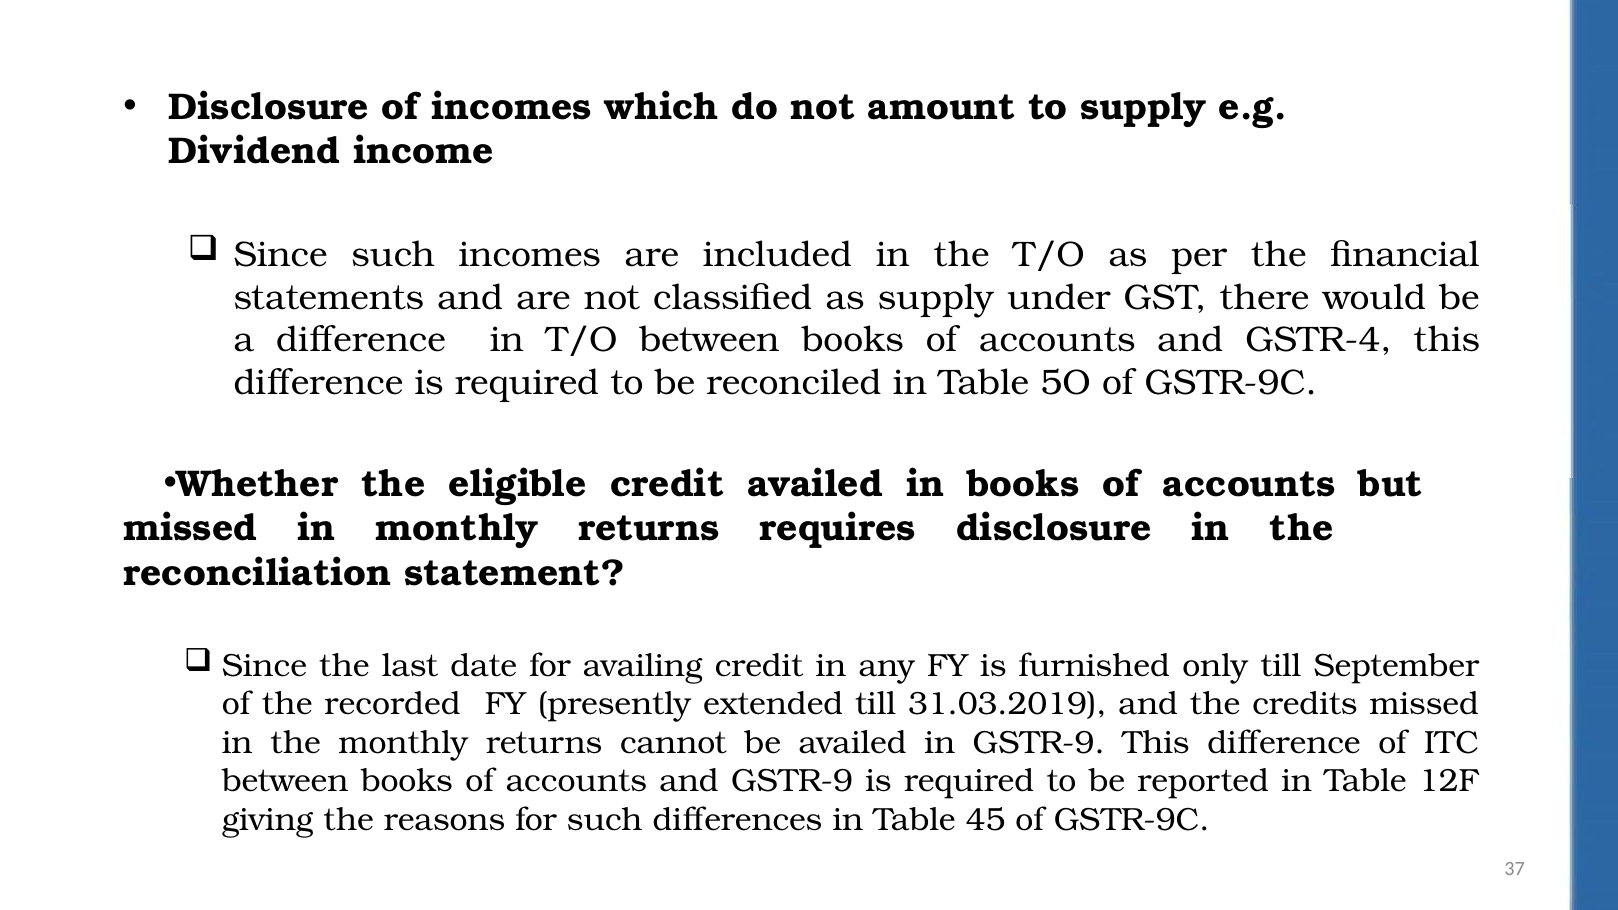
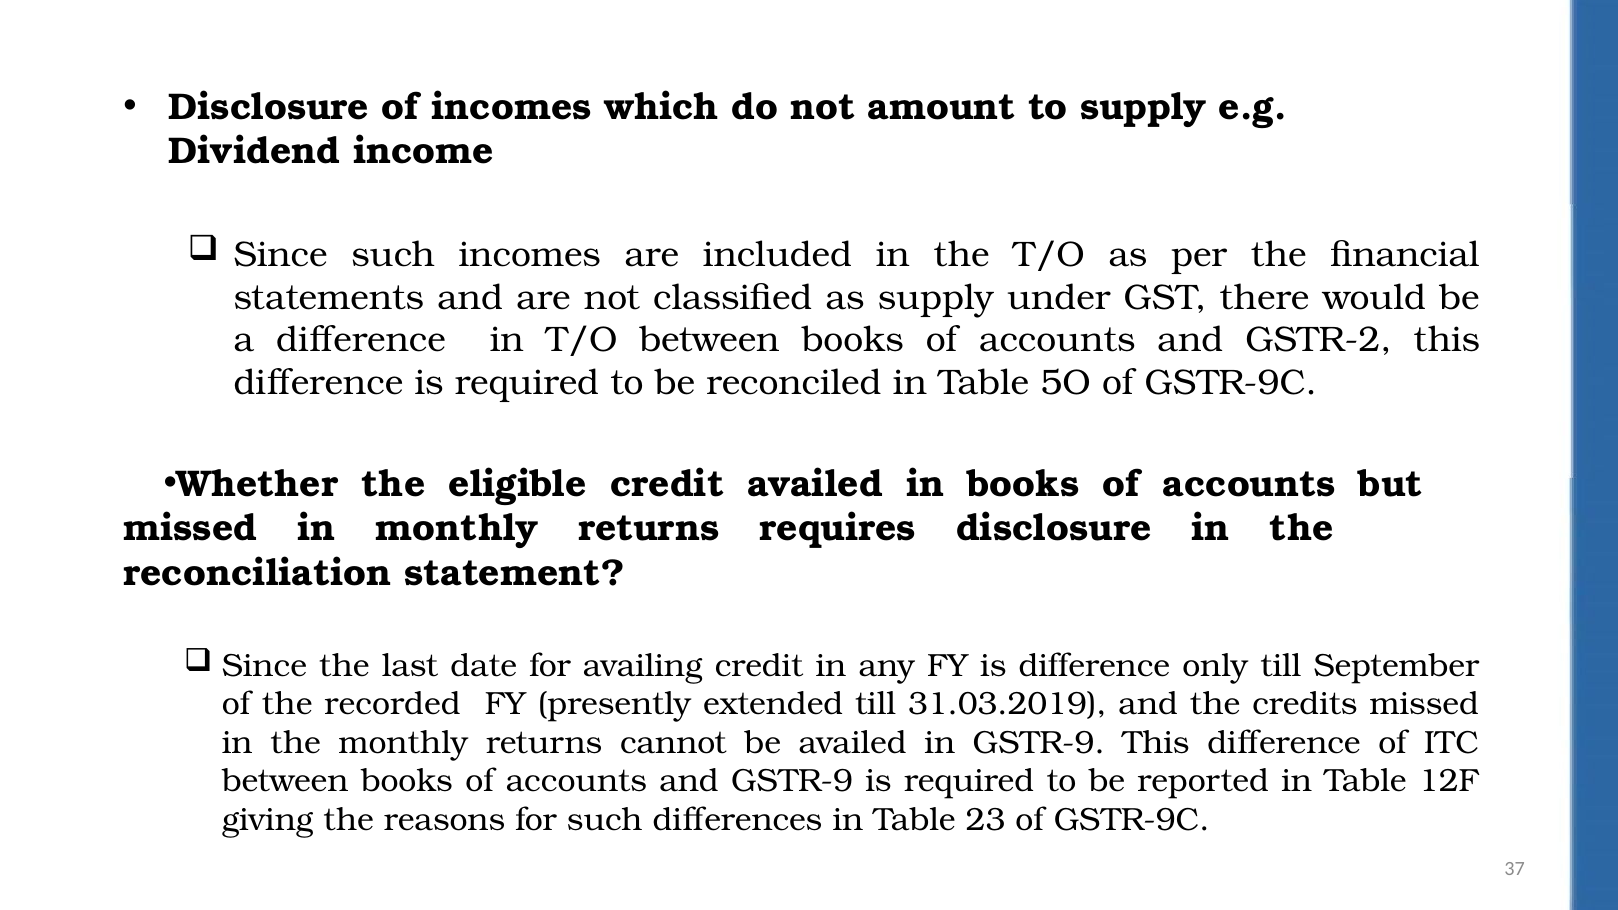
GSTR-4: GSTR-4 -> GSTR-2
is furnished: furnished -> difference
45: 45 -> 23
